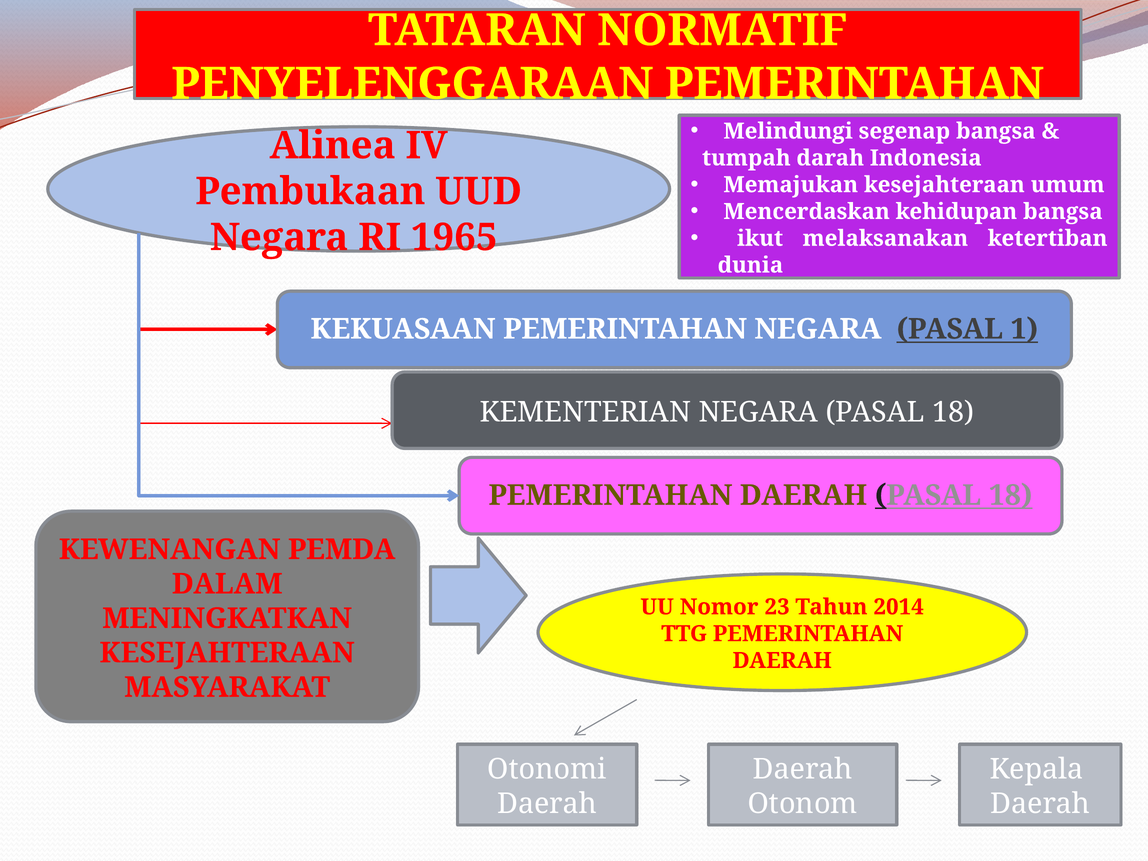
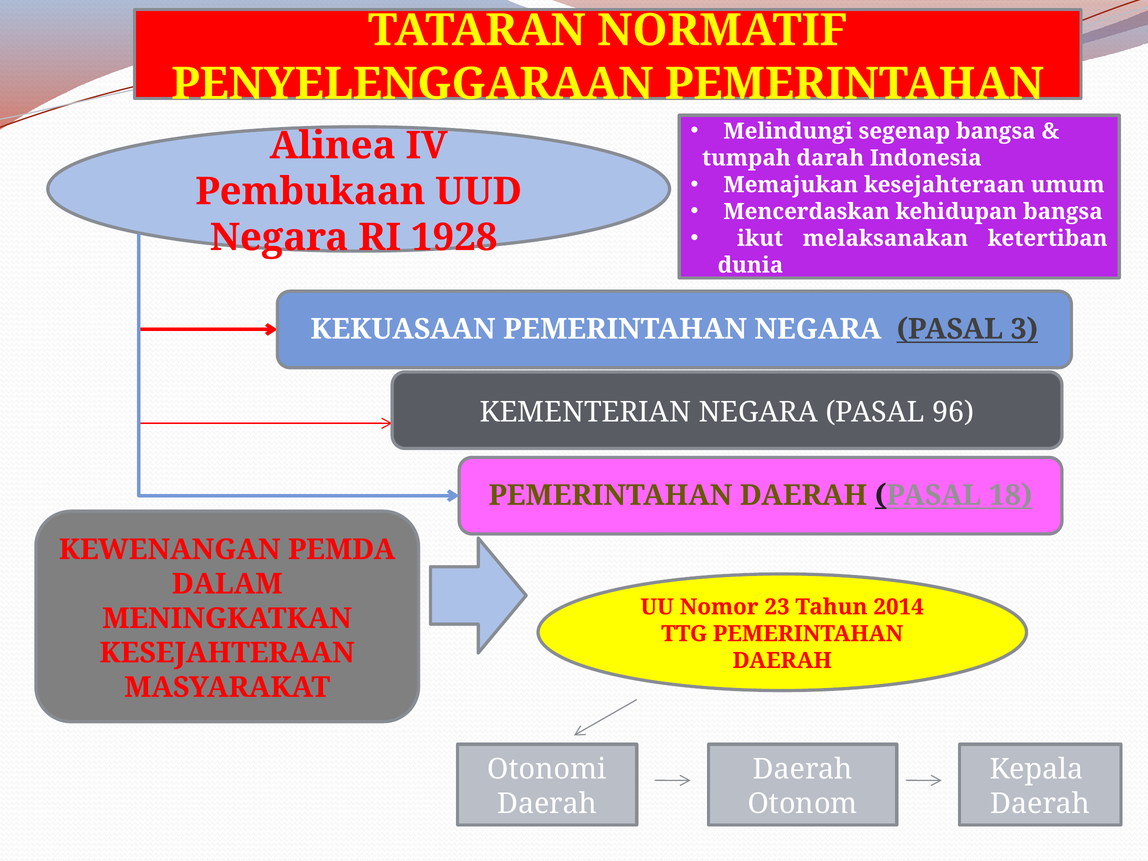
1965: 1965 -> 1928
1: 1 -> 3
NEGARA PASAL 18: 18 -> 96
